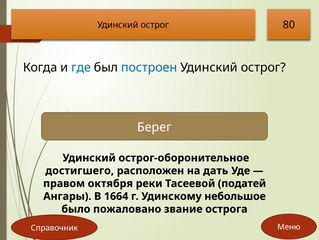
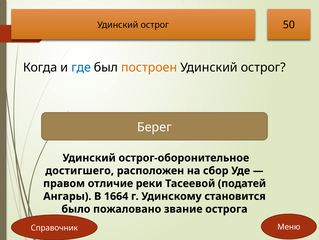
80: 80 -> 50
построен colour: blue -> orange
дать: дать -> сбор
октября: октября -> отличие
небольшое: небольшое -> становится
